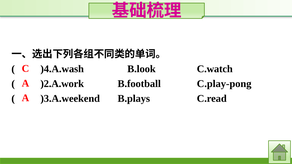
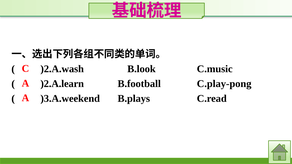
)4.A.wash: )4.A.wash -> )2.A.wash
C.watch: C.watch -> C.music
)2.A.work: )2.A.work -> )2.A.learn
